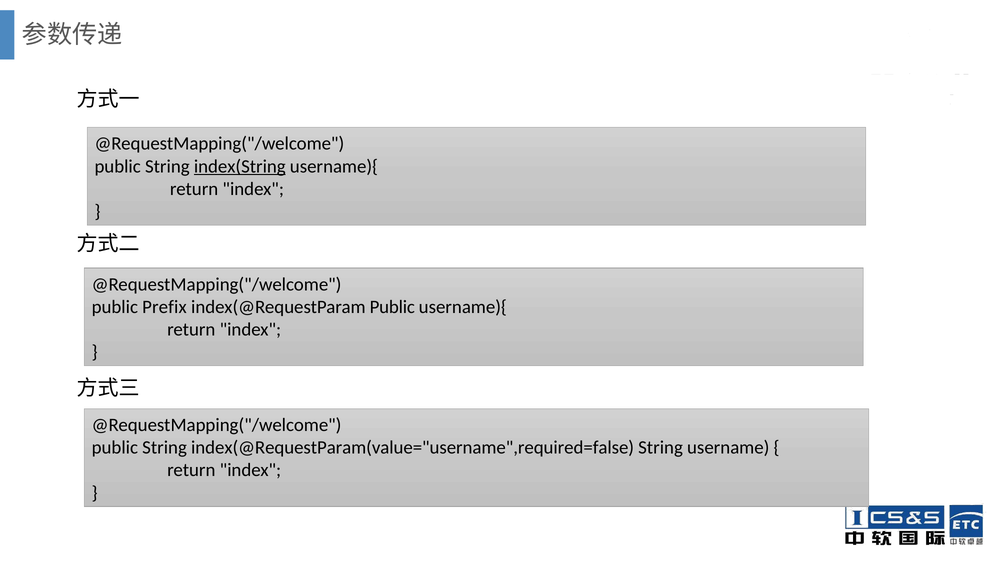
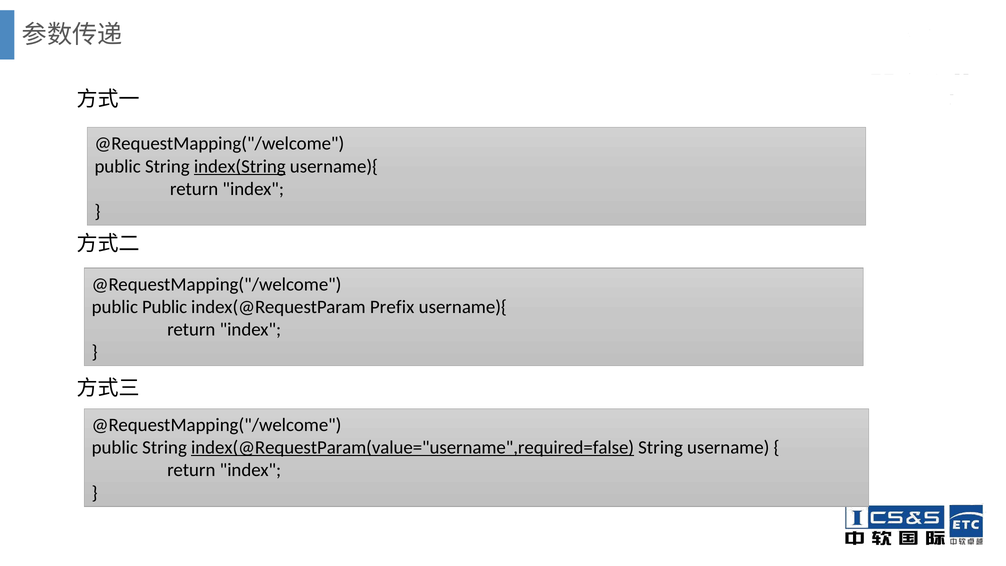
public Prefix: Prefix -> Public
index(@RequestParam Public: Public -> Prefix
index(@RequestParam(value="username",required=false underline: none -> present
